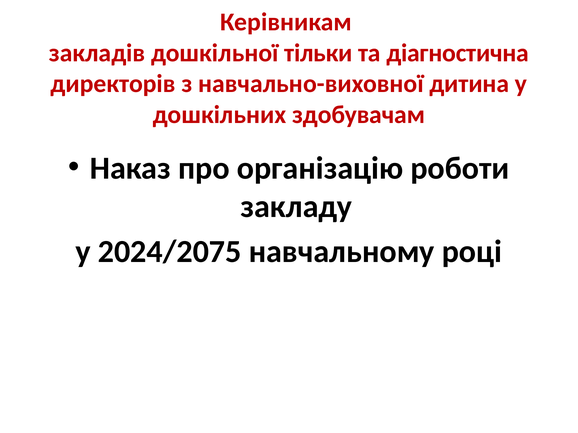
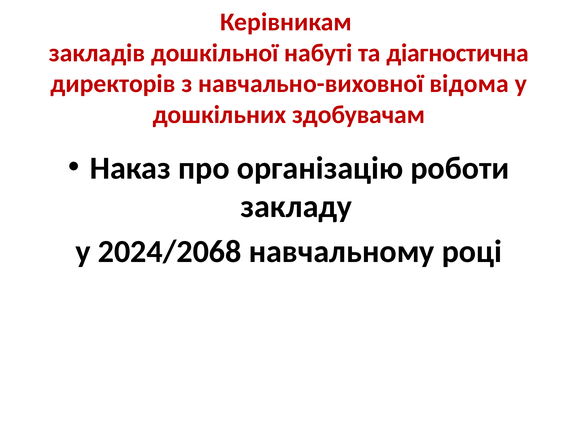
тільки: тільки -> набуті
дитина: дитина -> відома
2024/2075: 2024/2075 -> 2024/2068
